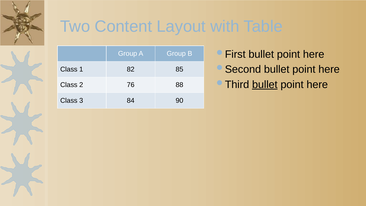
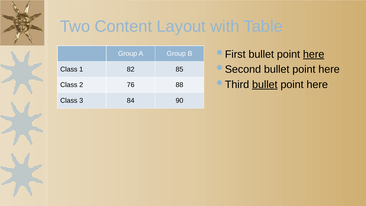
here at (314, 54) underline: none -> present
